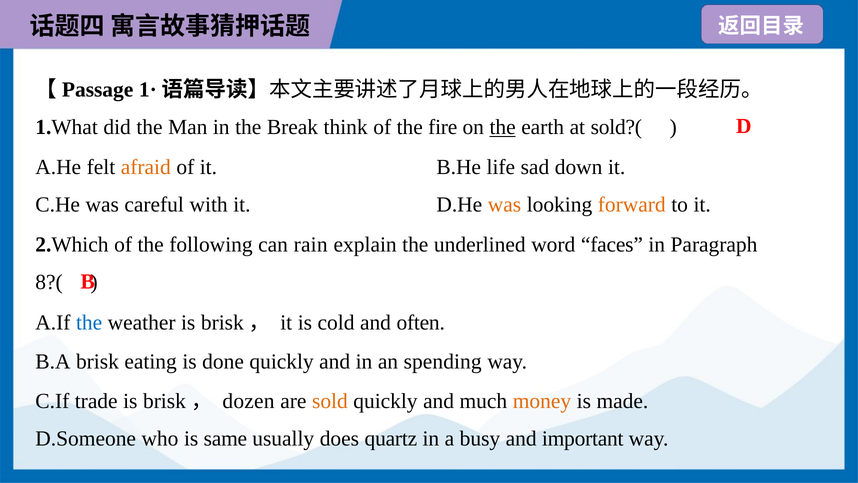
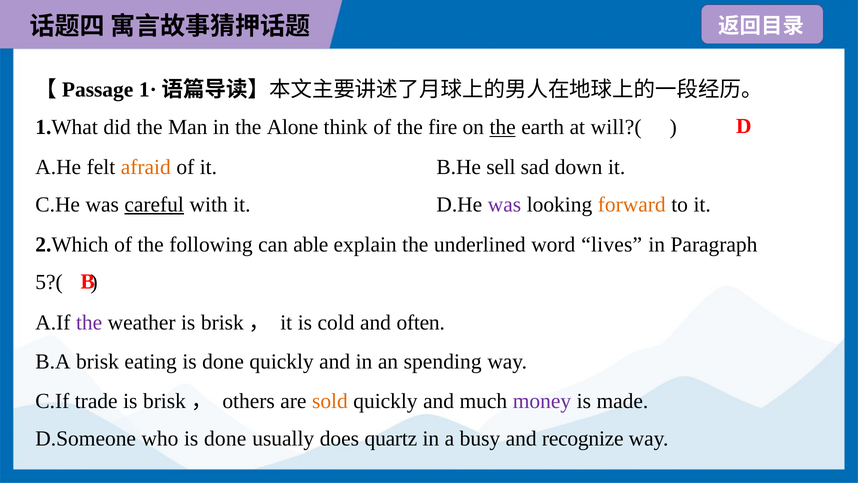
Break: Break -> Alone
sold?(: sold?( -> will?(
life: life -> sell
careful underline: none -> present
was at (504, 204) colour: orange -> purple
rain: rain -> able
faces: faces -> lives
8?(: 8?( -> 5?(
the at (89, 322) colour: blue -> purple
dozen: dozen -> others
money colour: orange -> purple
who is same: same -> done
important: important -> recognize
